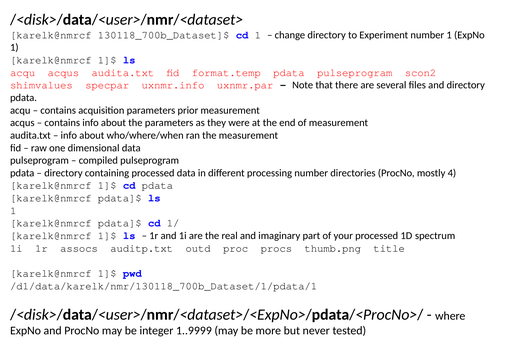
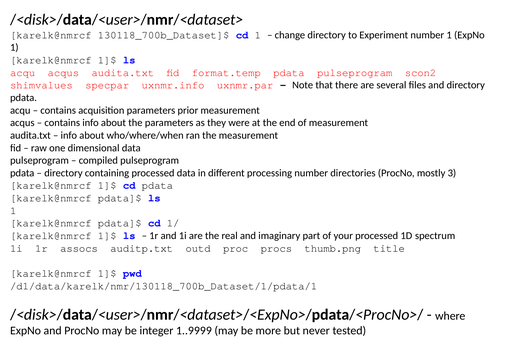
4: 4 -> 3
